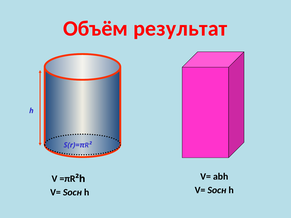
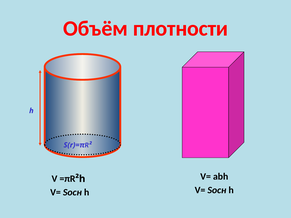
результат: результат -> плотности
